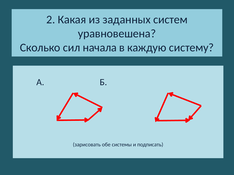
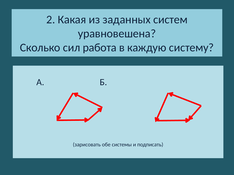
начала: начала -> работа
